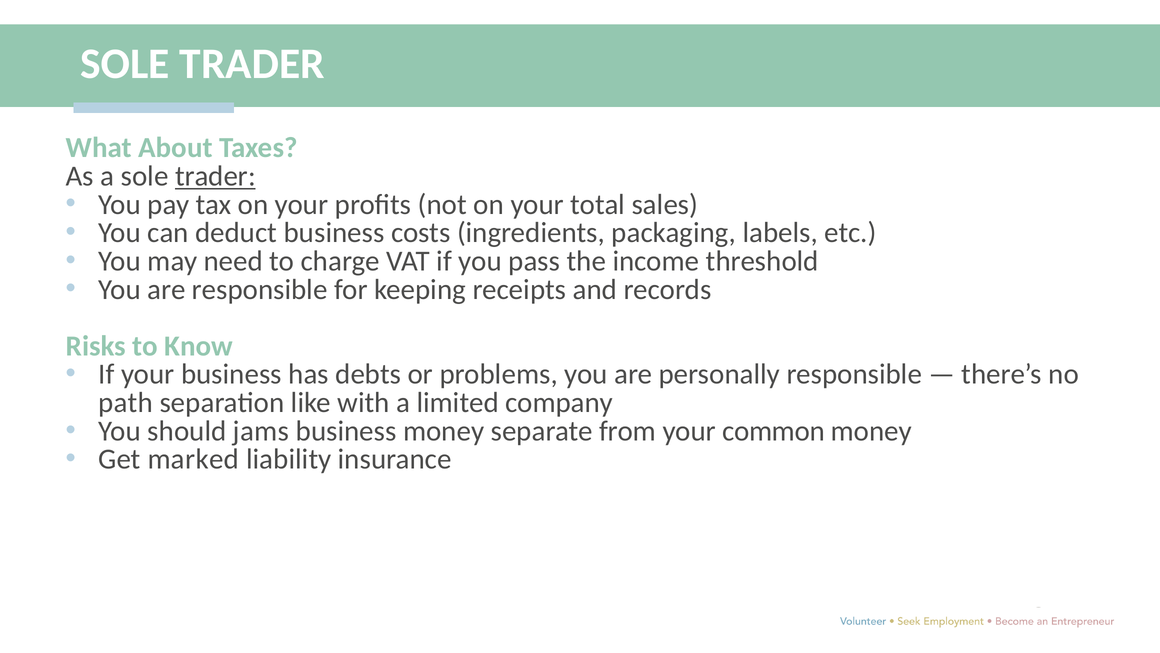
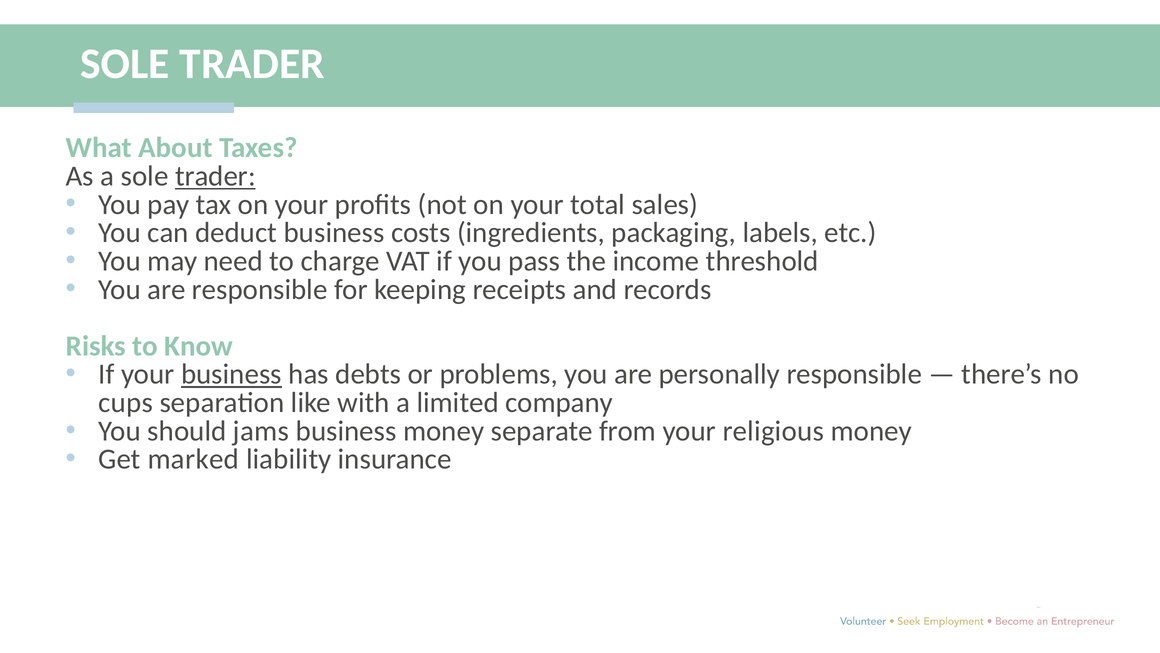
business at (231, 374) underline: none -> present
path: path -> cups
common: common -> religious
